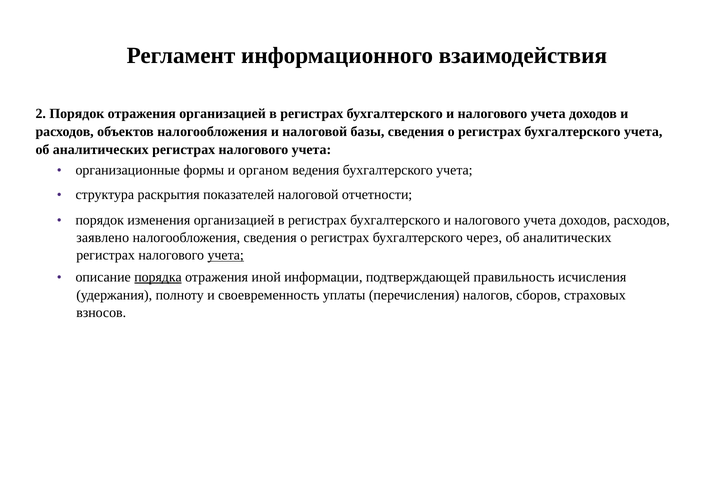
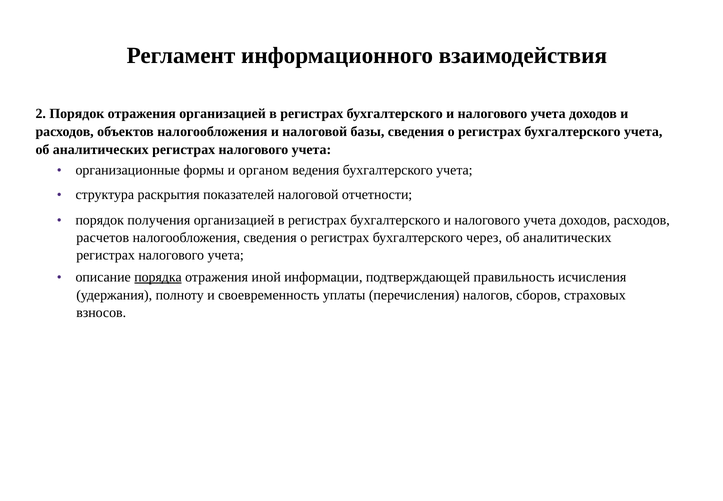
изменения: изменения -> получения
заявлено: заявлено -> расчетов
учета at (226, 255) underline: present -> none
